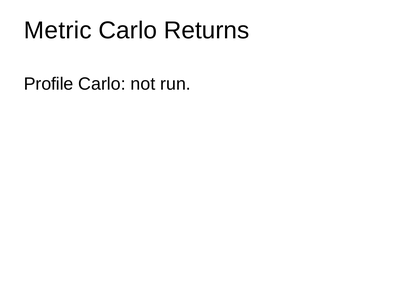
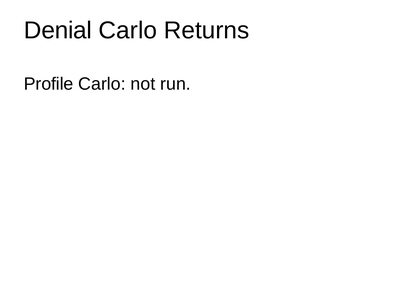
Metric: Metric -> Denial
